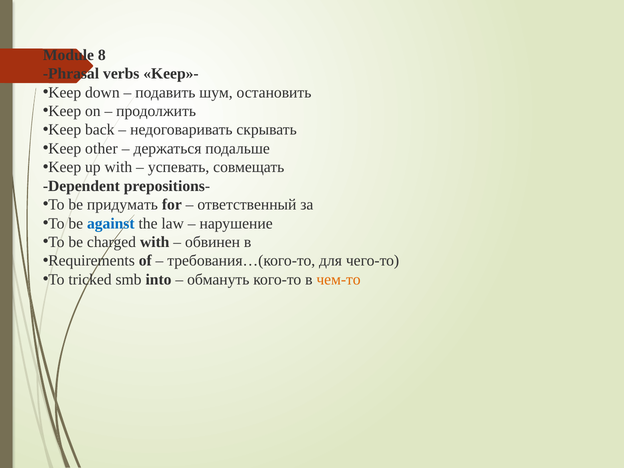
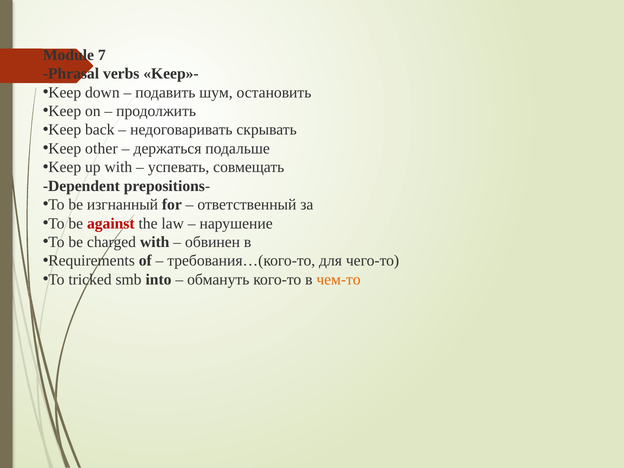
8: 8 -> 7
придумать: придумать -> изгнанный
against colour: blue -> red
